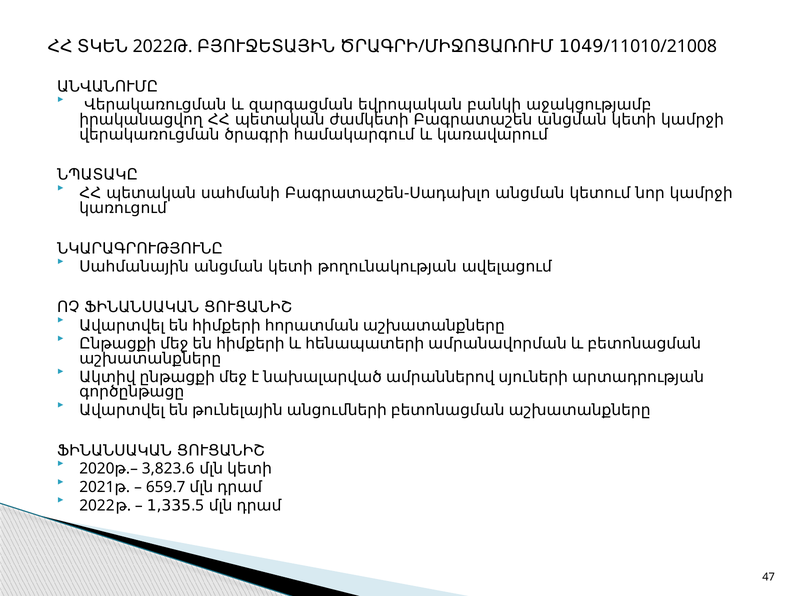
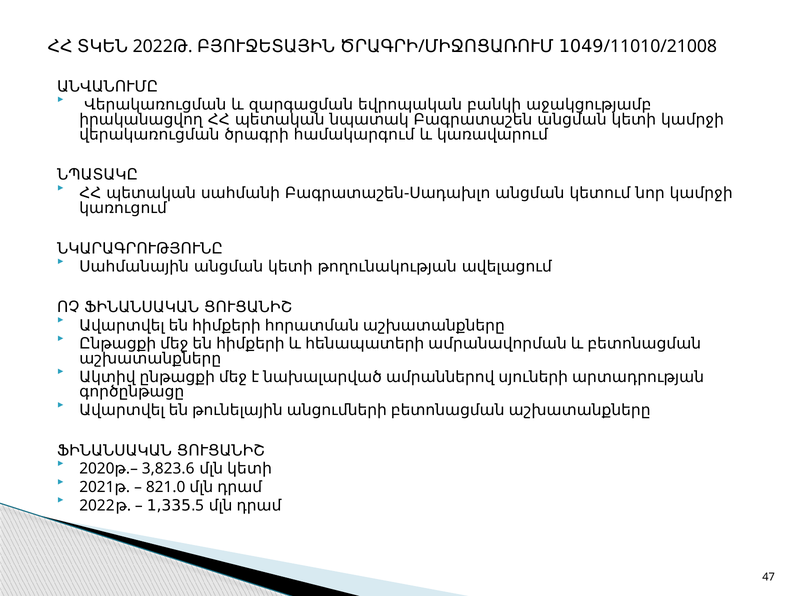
ժամկետի: ժամկետի -> նպատակ
659.7: 659.7 -> 821.0
